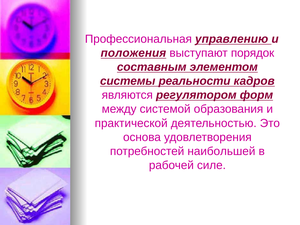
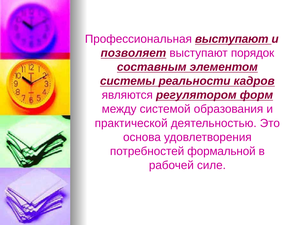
Профессиональная управлению: управлению -> выступают
положения: положения -> позволяет
наибольшей: наибольшей -> формальной
